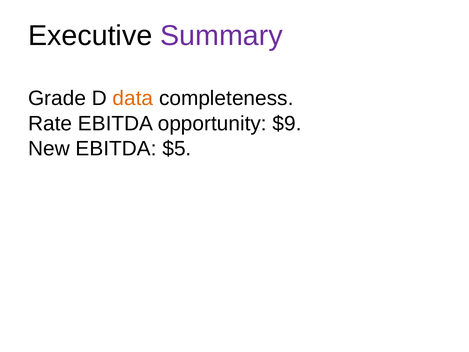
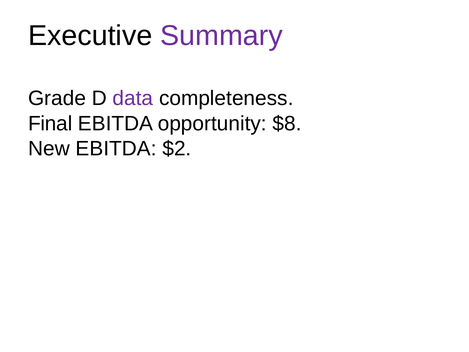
data colour: orange -> purple
Rate: Rate -> Final
$9: $9 -> $8
$5: $5 -> $2
